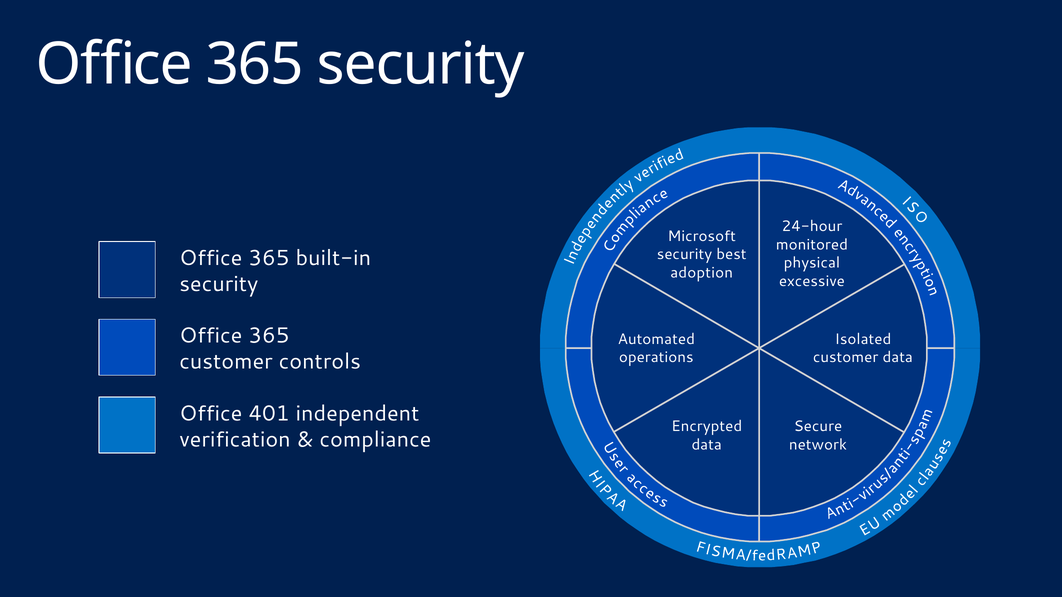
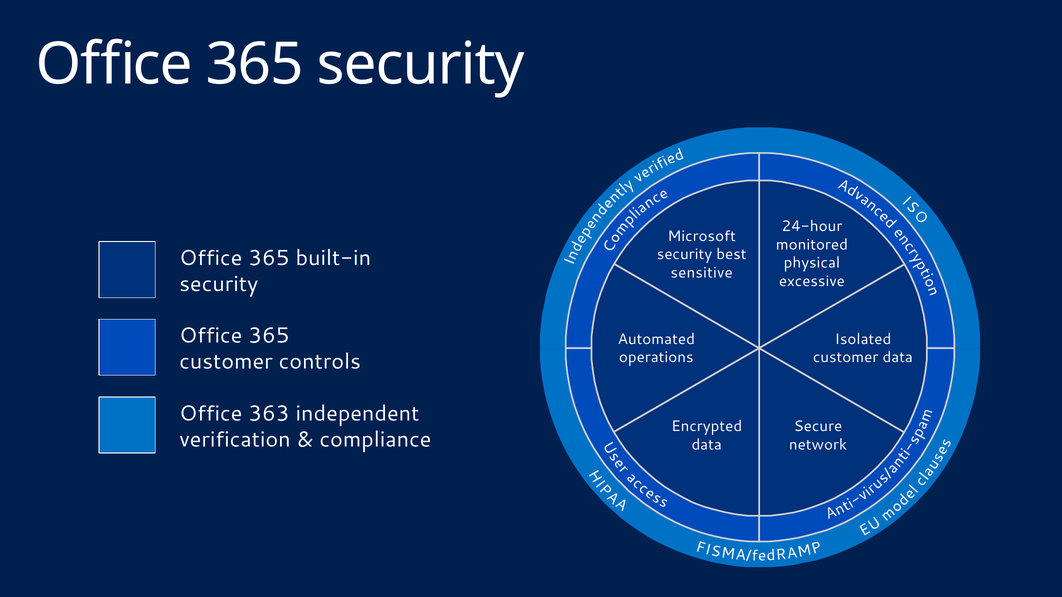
adoption: adoption -> sensitive
401: 401 -> 363
